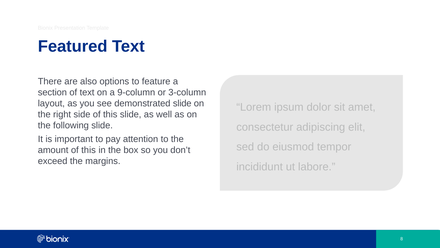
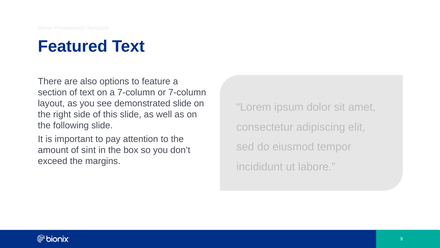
a 9-column: 9-column -> 7-column
or 3-column: 3-column -> 7-column
amount of this: this -> sint
